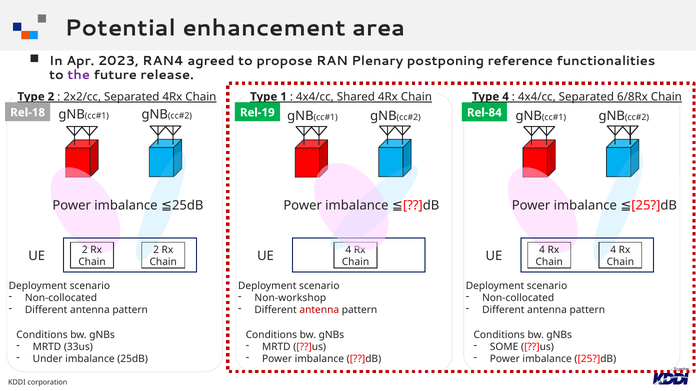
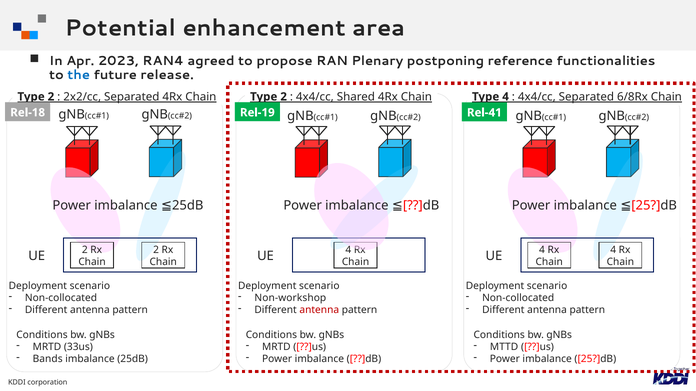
the colour: purple -> blue
1 at (284, 97): 1 -> 2
Rel-84: Rel-84 -> Rel-41
SOME: SOME -> MTTD
Under: Under -> Bands
